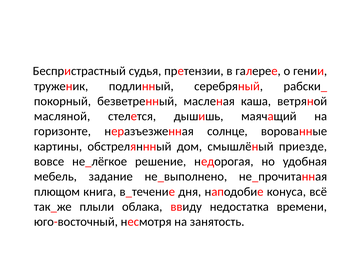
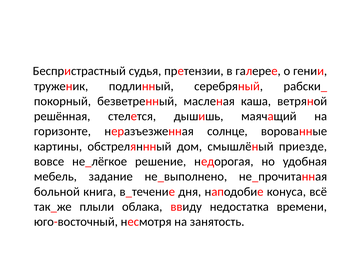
масляной: масляной -> решённая
плющом: плющом -> больной
